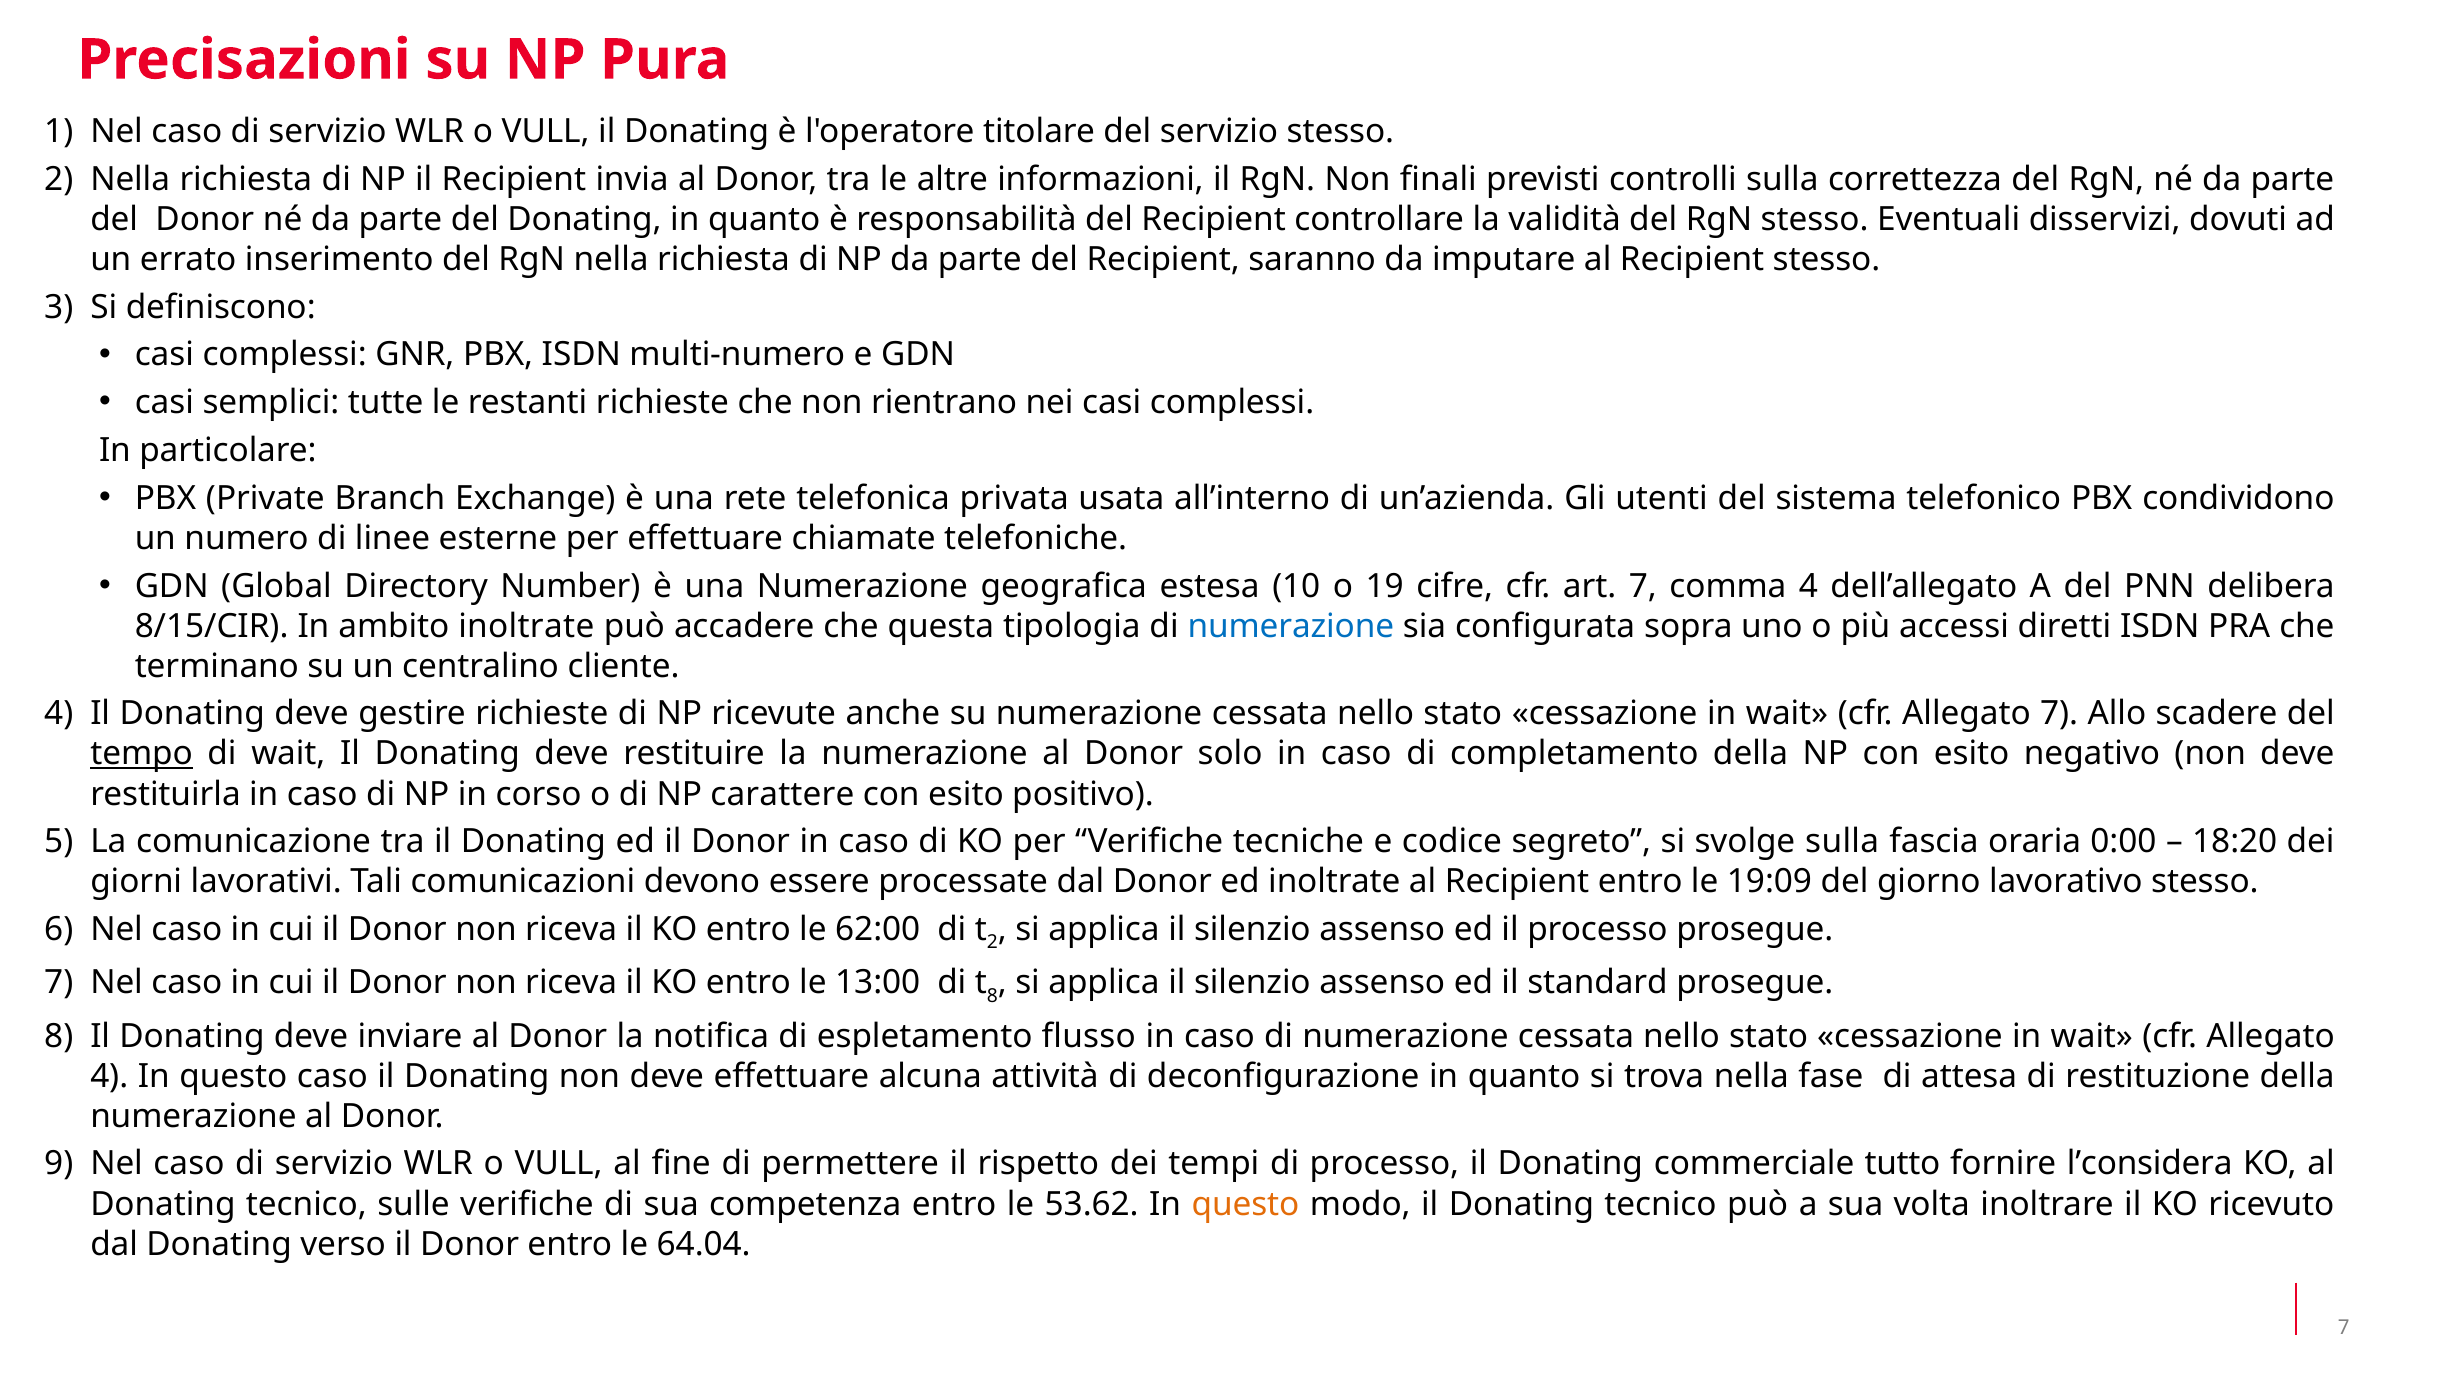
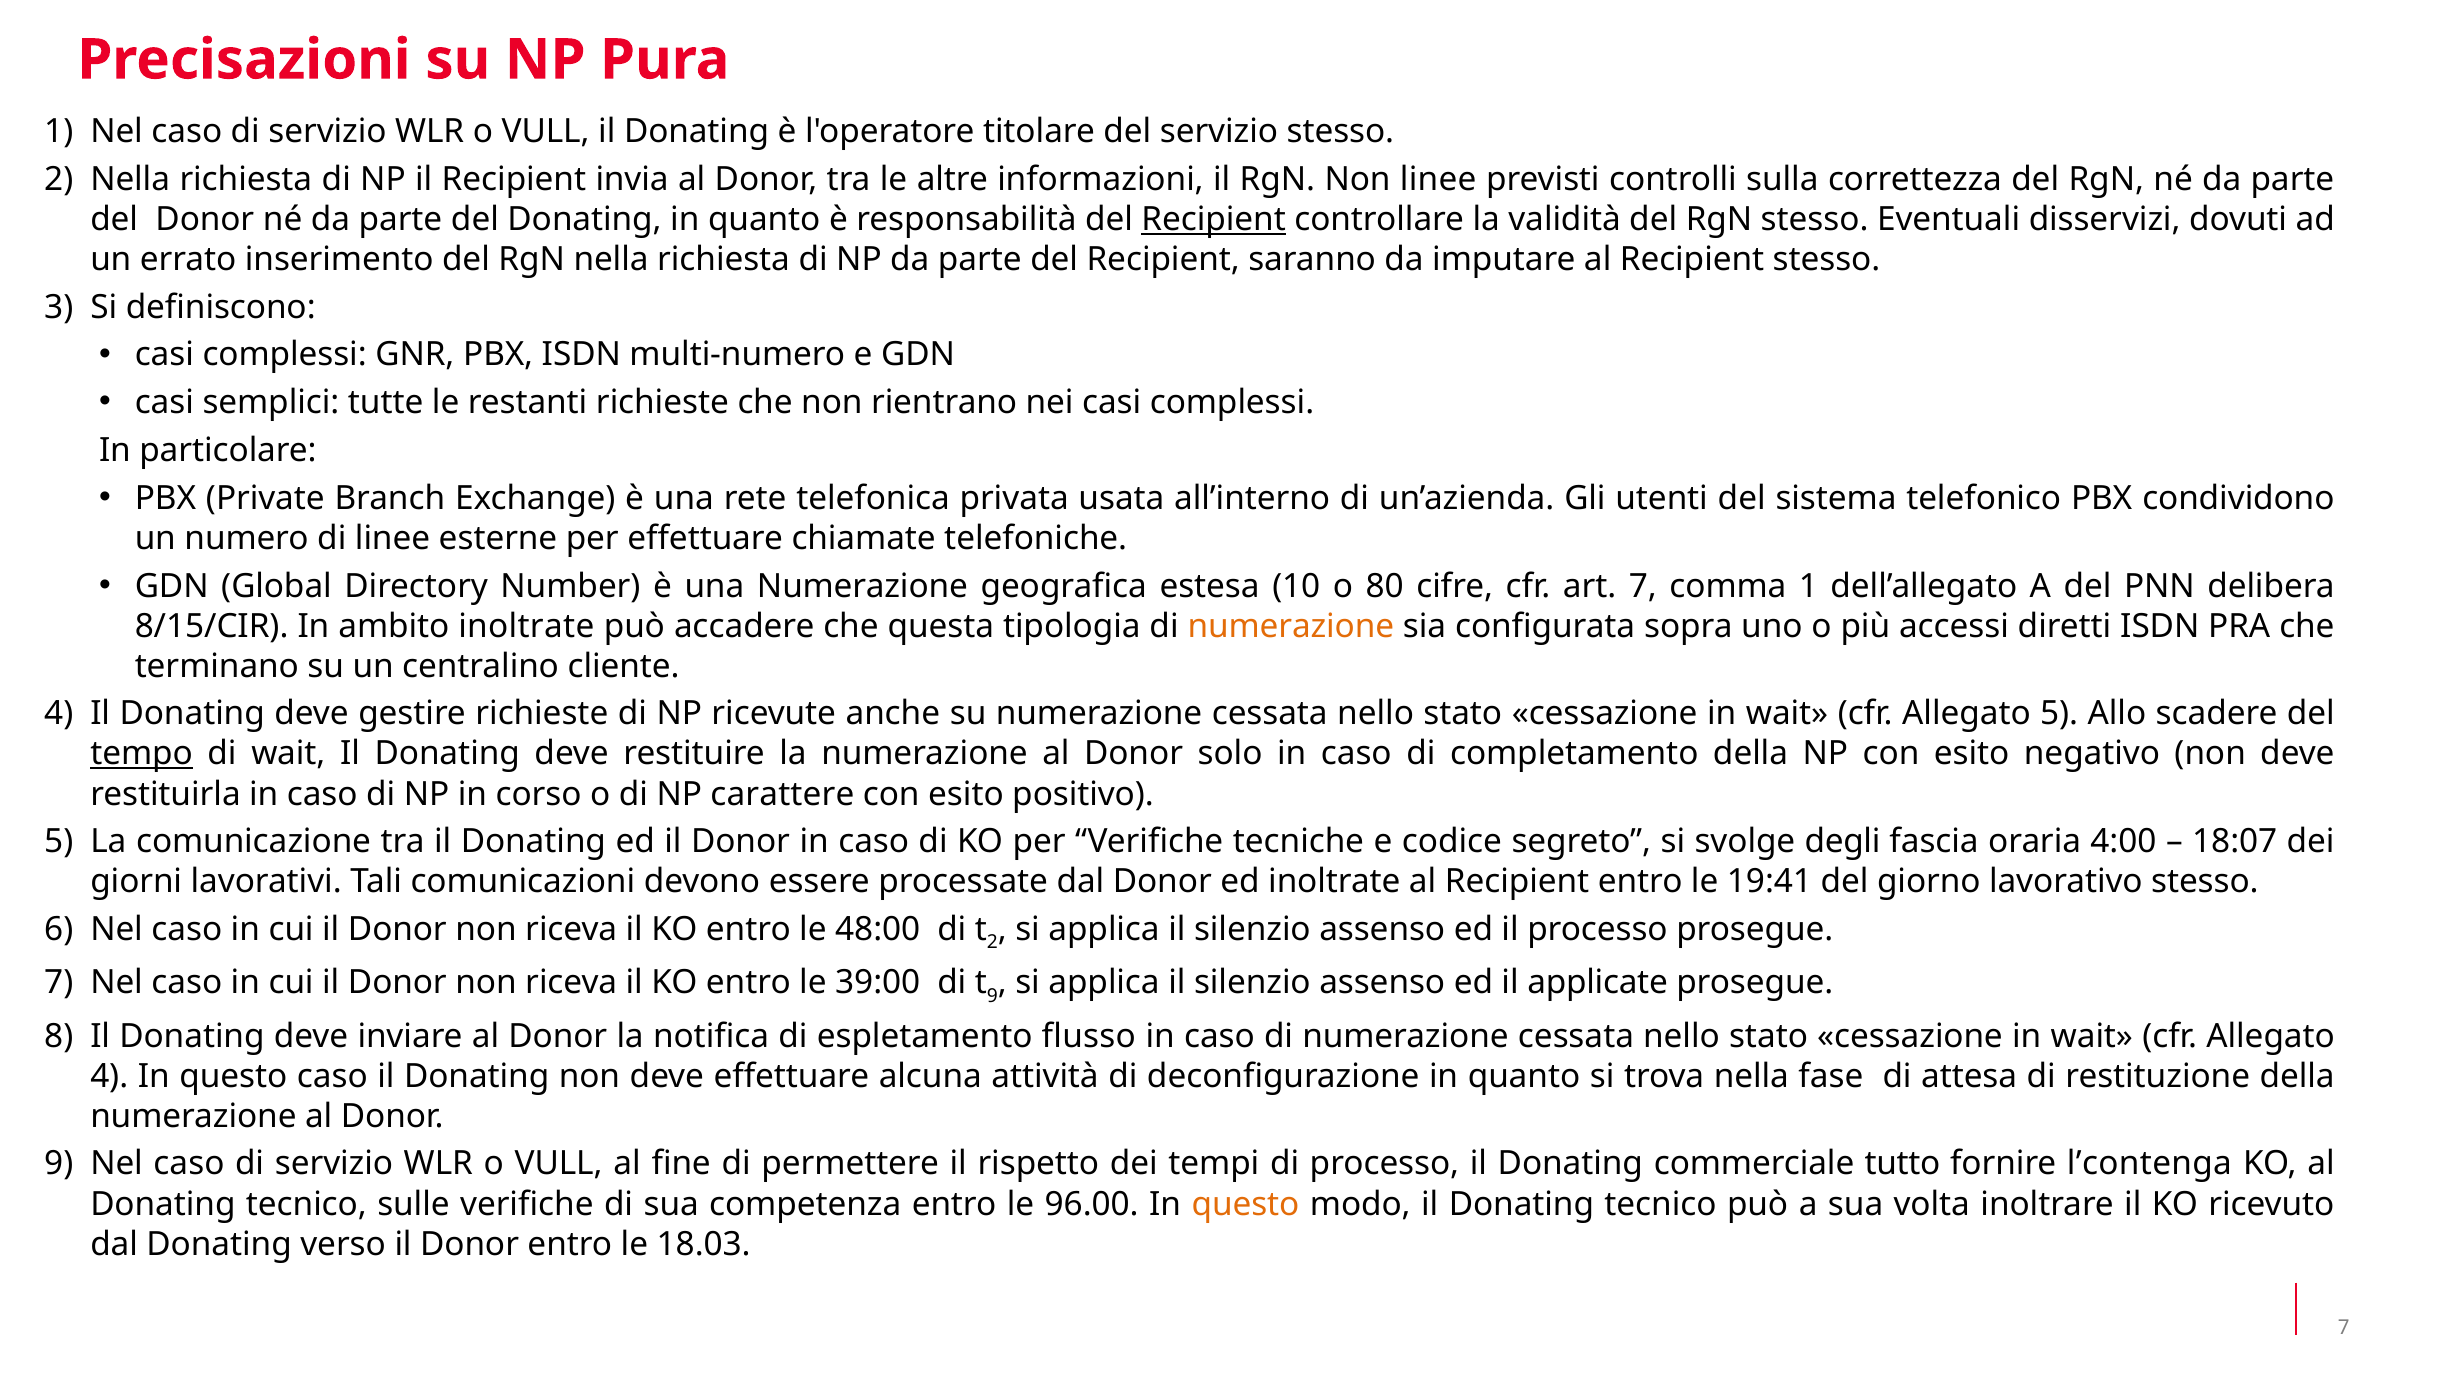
Non finali: finali -> linee
Recipient at (1214, 219) underline: none -> present
19: 19 -> 80
comma 4: 4 -> 1
numerazione at (1291, 626) colour: blue -> orange
Allegato 7: 7 -> 5
svolge sulla: sulla -> degli
0:00: 0:00 -> 4:00
18:20: 18:20 -> 18:07
19:09: 19:09 -> 19:41
62:00: 62:00 -> 48:00
13:00: 13:00 -> 39:00
8 at (992, 996): 8 -> 9
standard: standard -> applicate
l’considera: l’considera -> l’contenga
53.62: 53.62 -> 96.00
64.04: 64.04 -> 18.03
